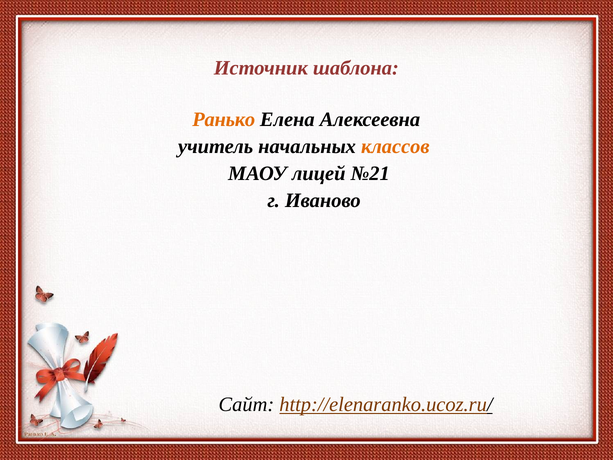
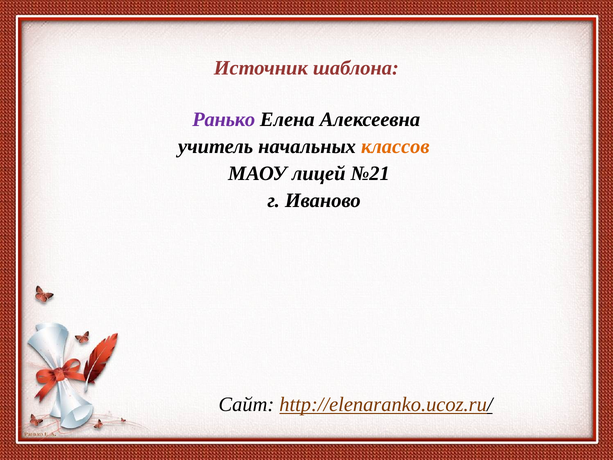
Ранько colour: orange -> purple
